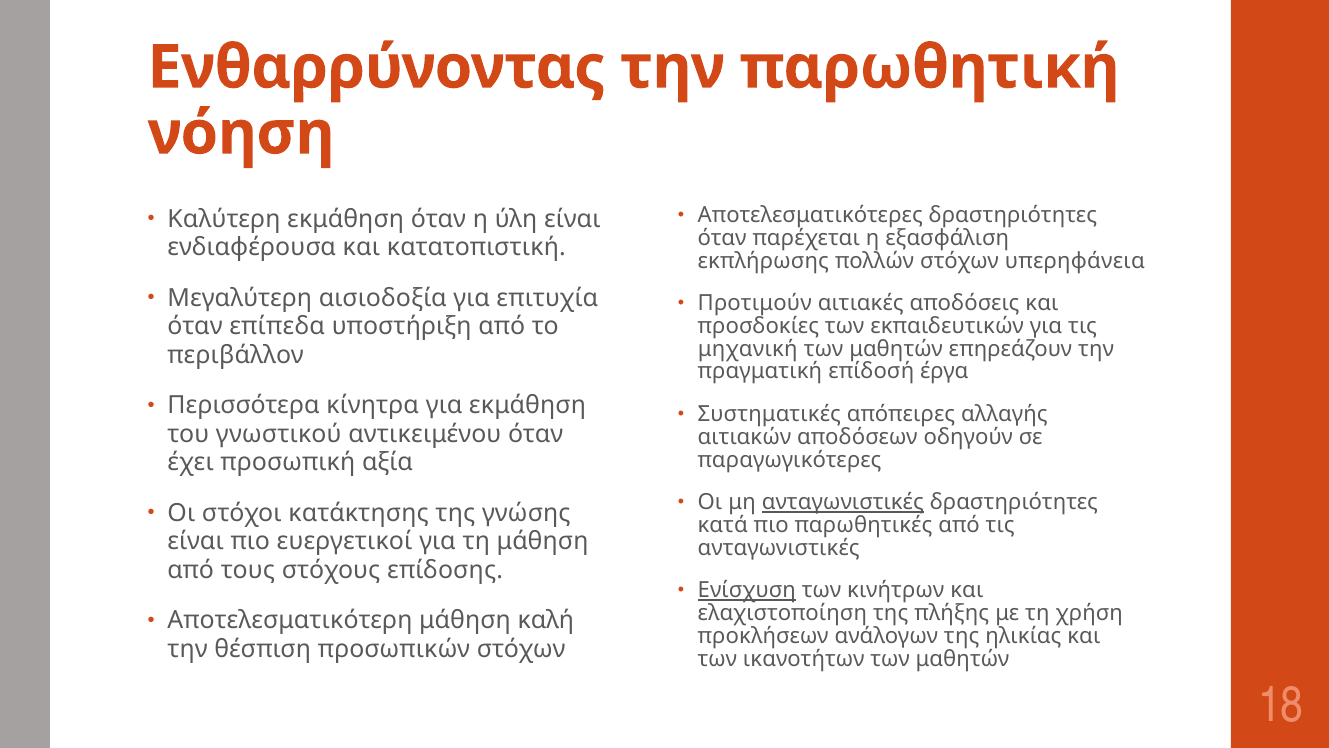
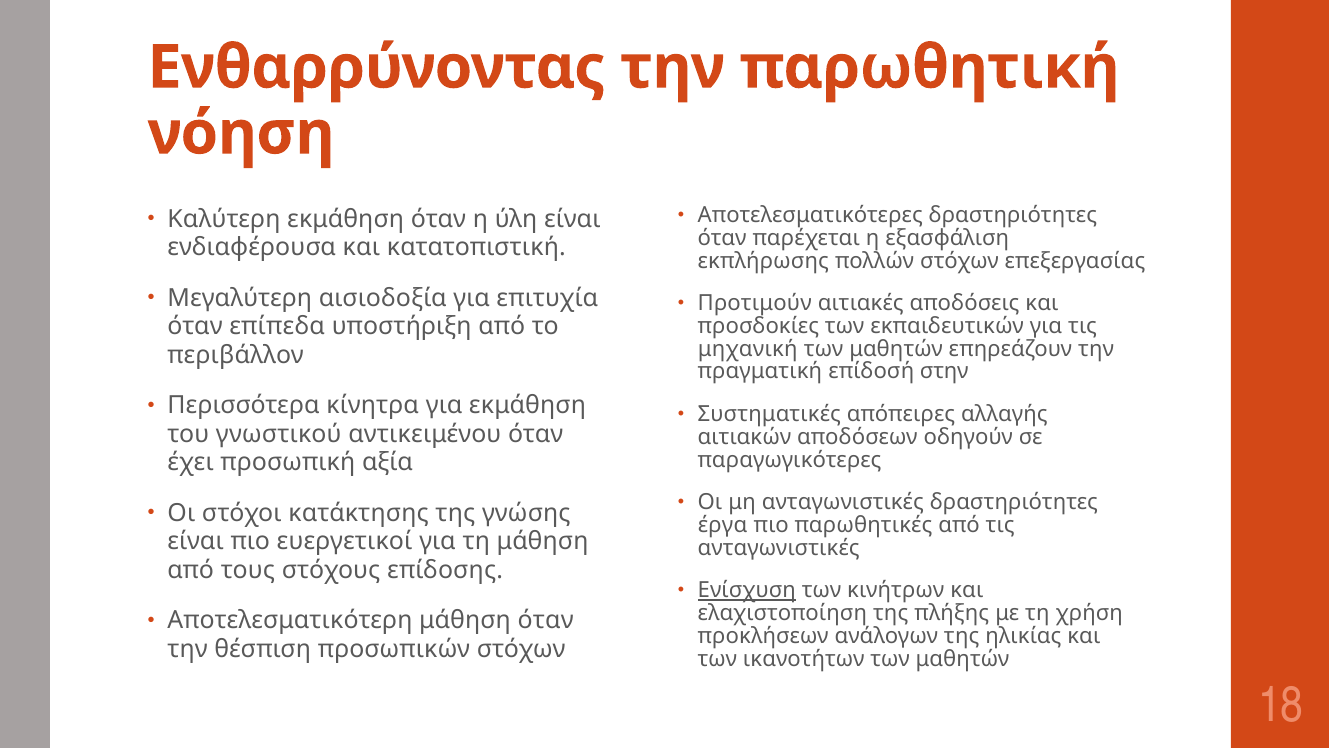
υπερηφάνεια: υπερηφάνεια -> επεξεργασίας
έργα: έργα -> στην
ανταγωνιστικές at (843, 502) underline: present -> none
κατά: κατά -> έργα
μάθηση καλή: καλή -> όταν
